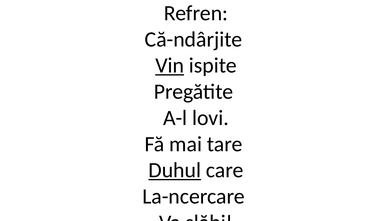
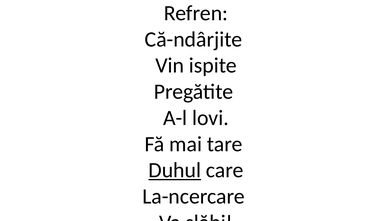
Vin underline: present -> none
